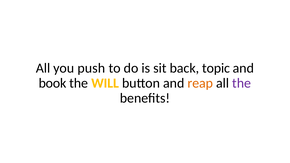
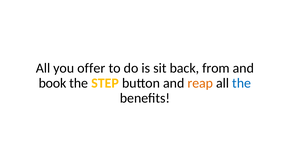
push: push -> offer
topic: topic -> from
WILL: WILL -> STEP
the at (242, 83) colour: purple -> blue
